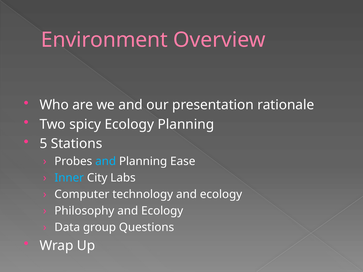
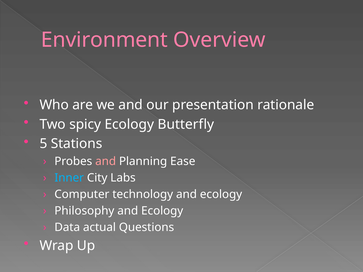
Ecology Planning: Planning -> Butterfly
and at (106, 161) colour: light blue -> pink
group: group -> actual
